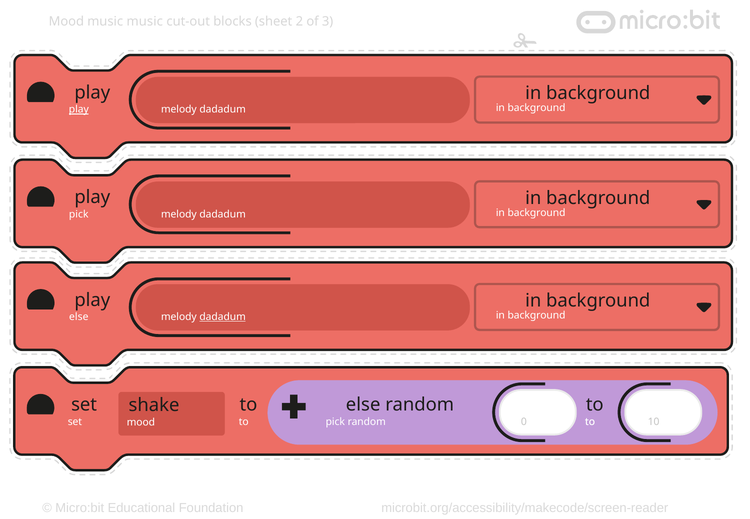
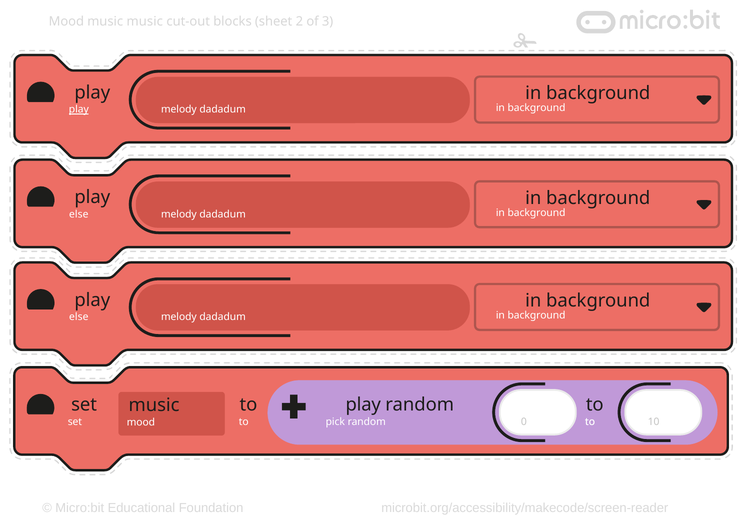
pick at (79, 214): pick -> else
dadadum at (223, 317) underline: present -> none
else at (363, 405): else -> play
shake at (154, 405): shake -> music
